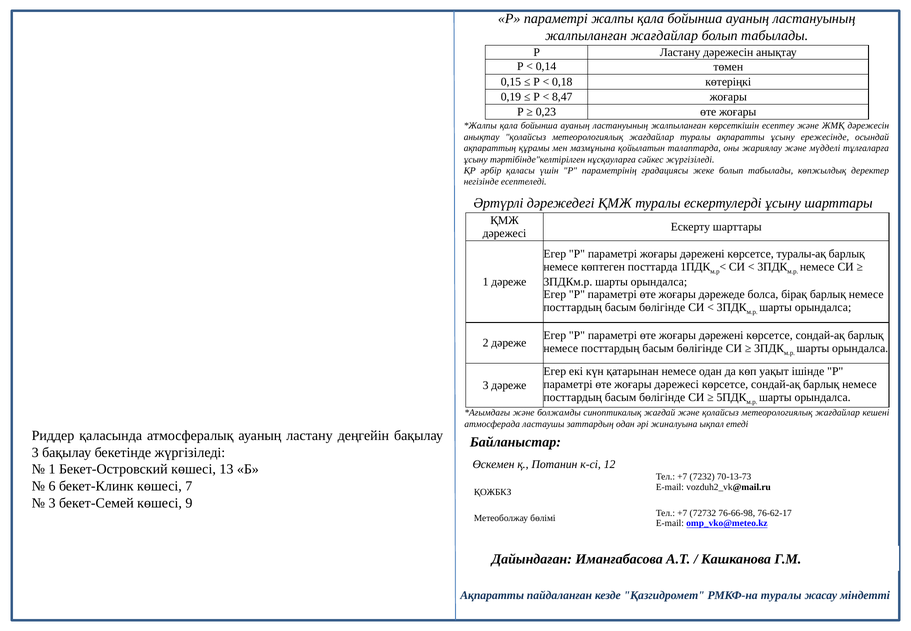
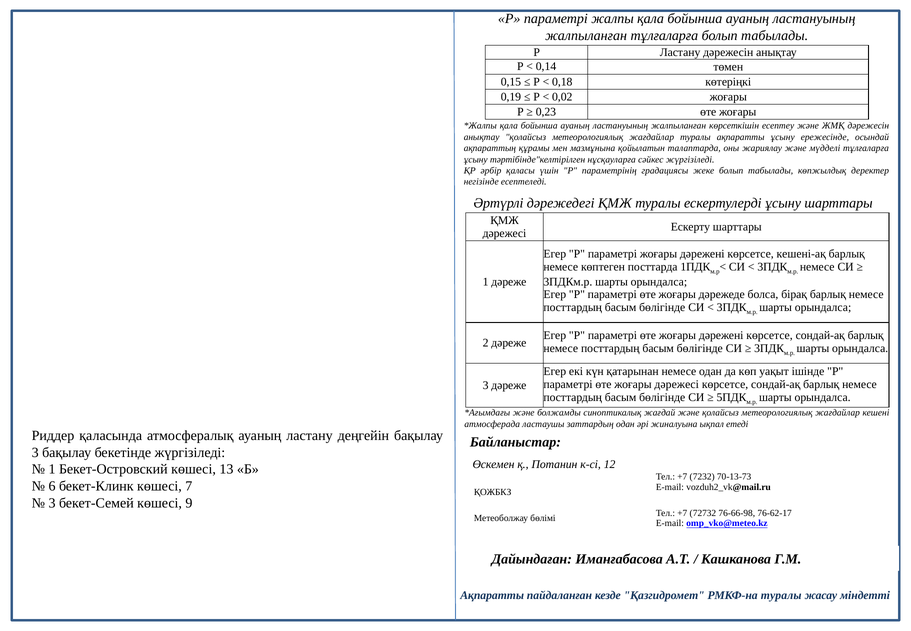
жалпыланған жағдайлар: жағдайлар -> тұлғаларға
8,47: 8,47 -> 0,02
туралы-ақ: туралы-ақ -> кешені-ақ
